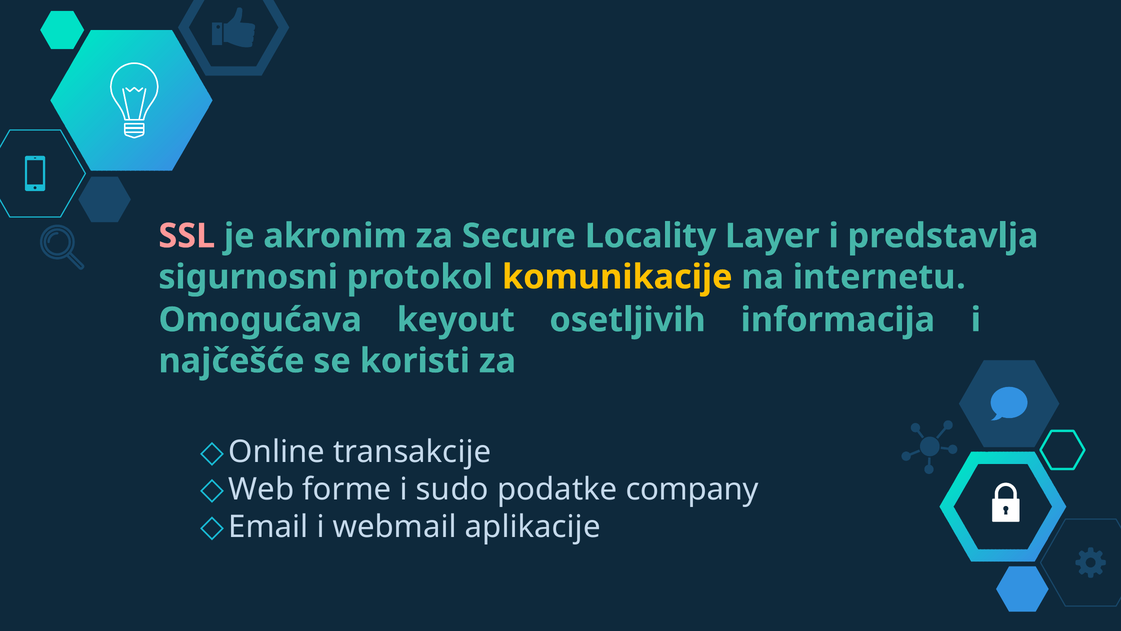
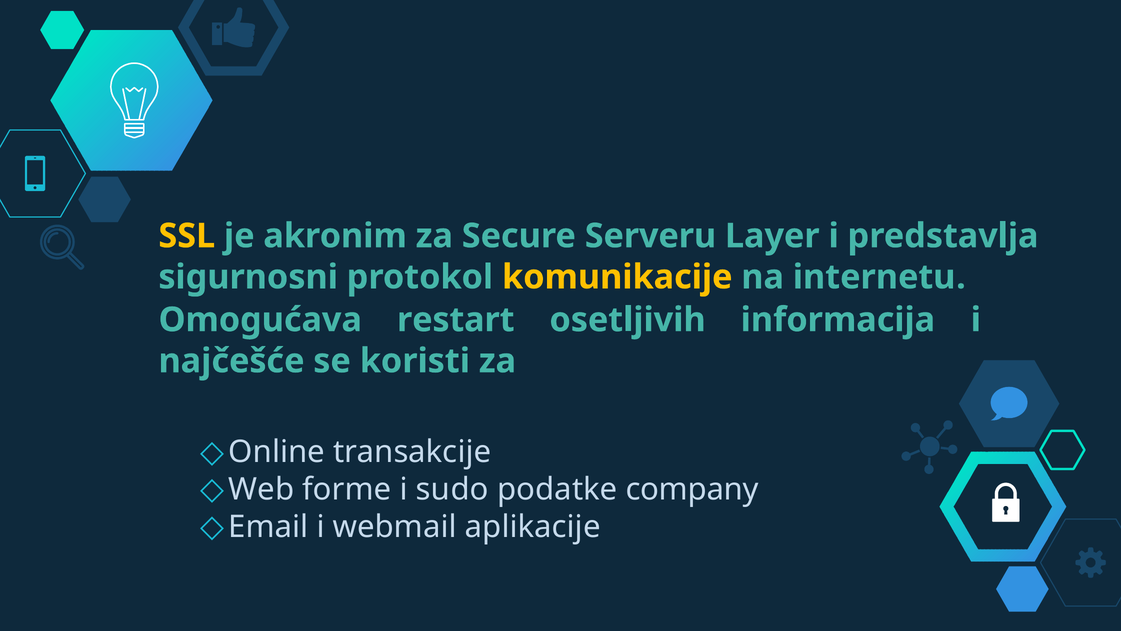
SSL colour: pink -> yellow
Locality: Locality -> Serveru
keyout: keyout -> restart
